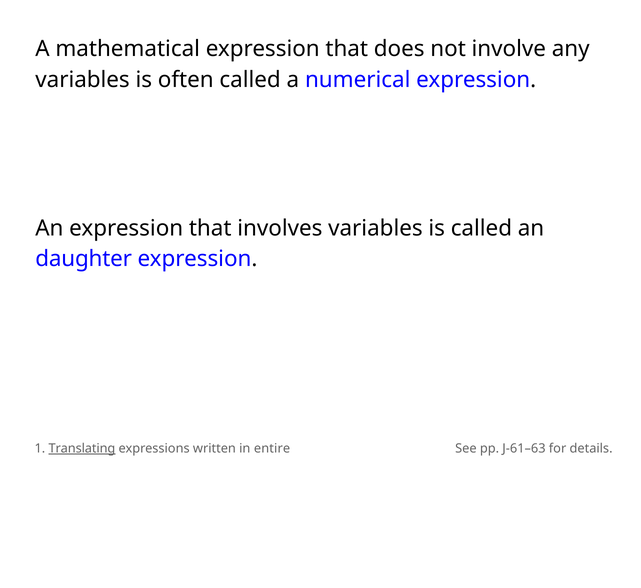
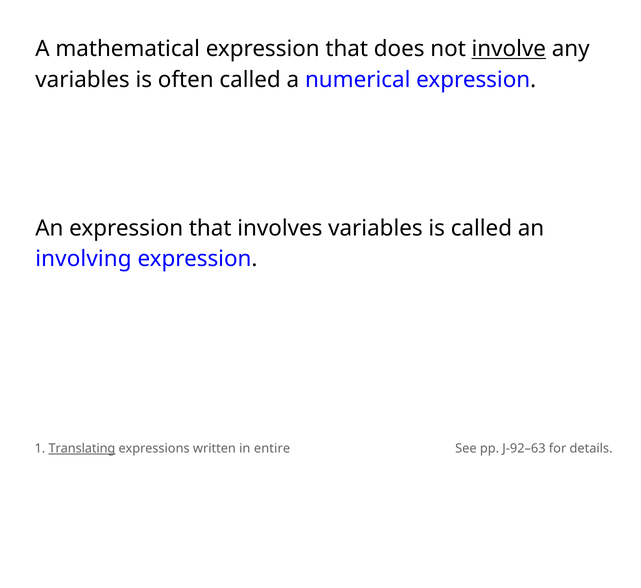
involve underline: none -> present
daughter: daughter -> involving
J-61–63: J-61–63 -> J-92–63
